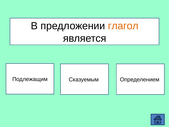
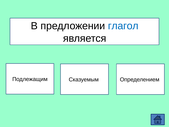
глагол colour: orange -> blue
